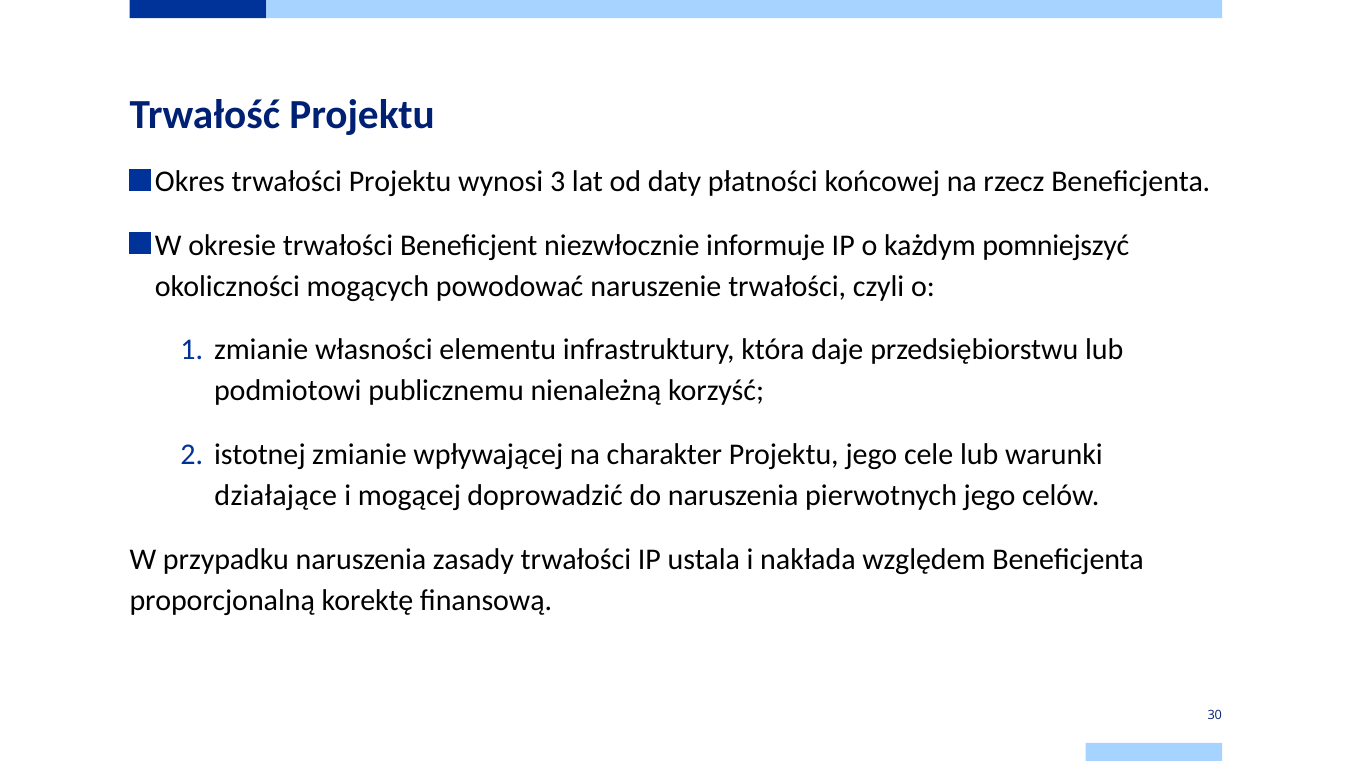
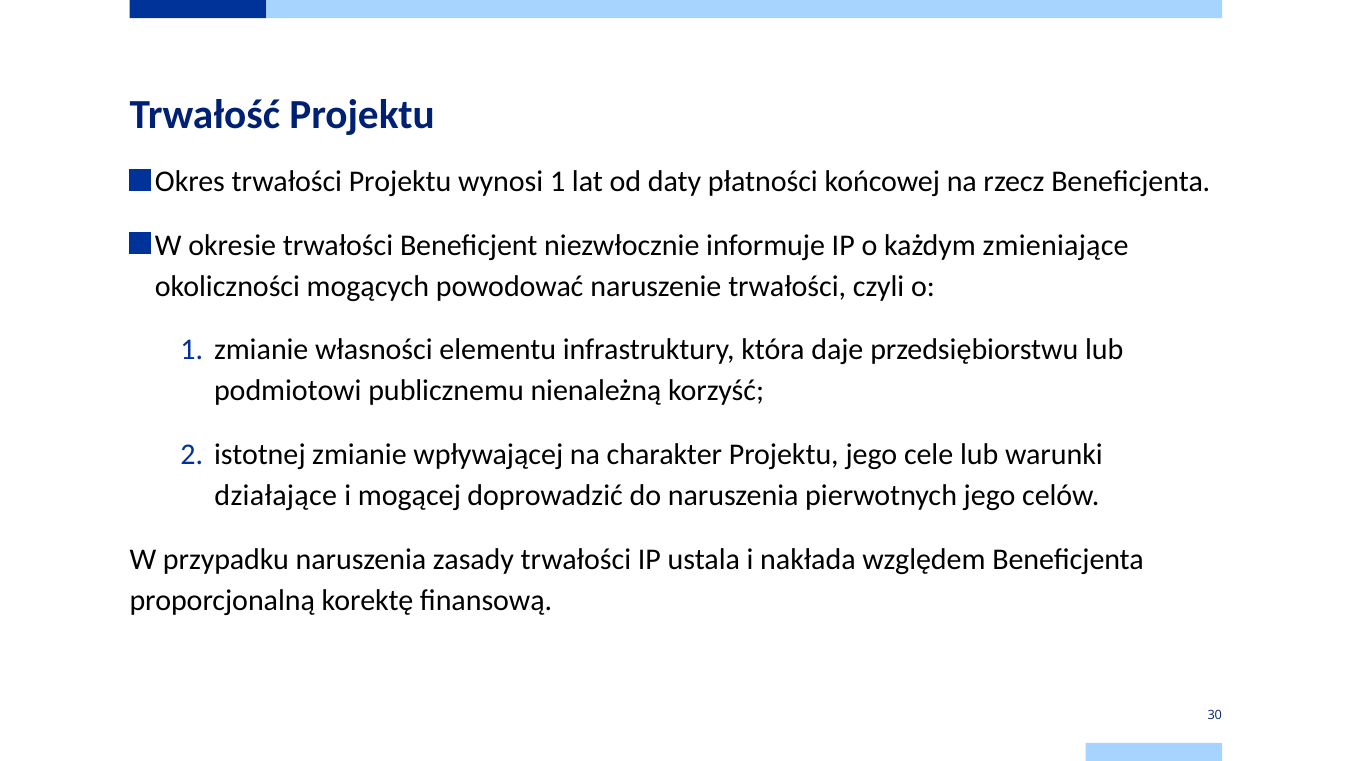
wynosi 3: 3 -> 1
pomniejszyć: pomniejszyć -> zmieniające
